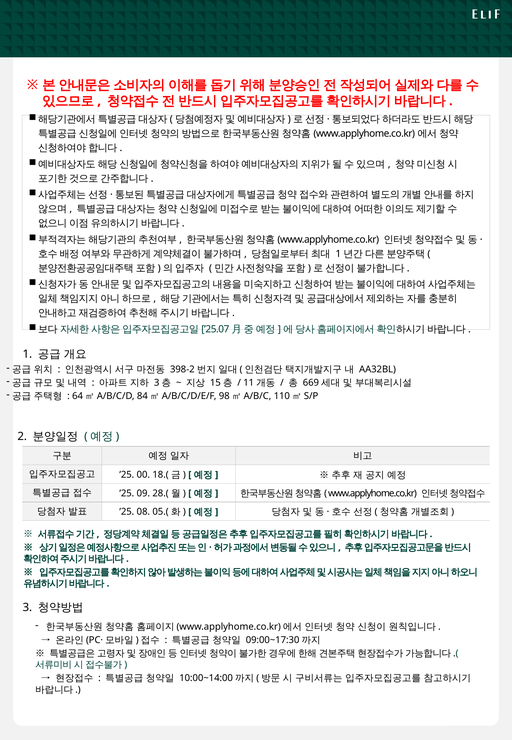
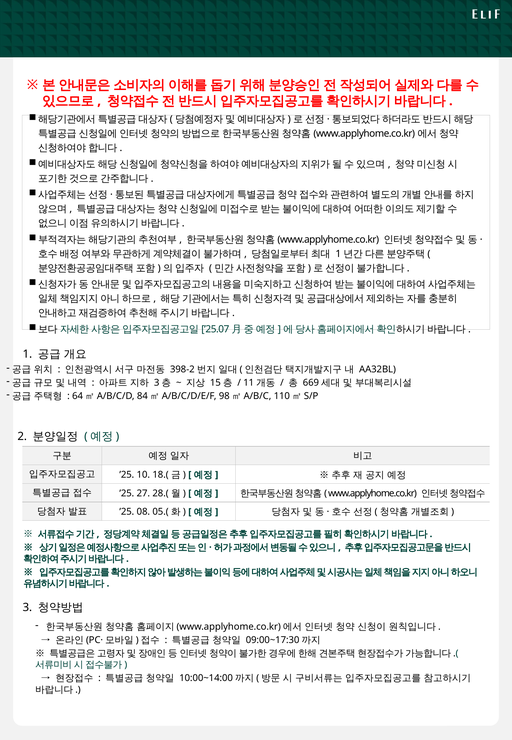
00: 00 -> 10
09: 09 -> 27
